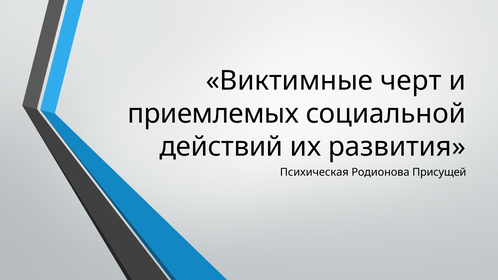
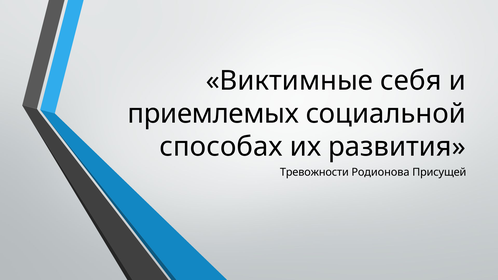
черт: черт -> себя
действий: действий -> способах
Психическая: Психическая -> Тревожности
